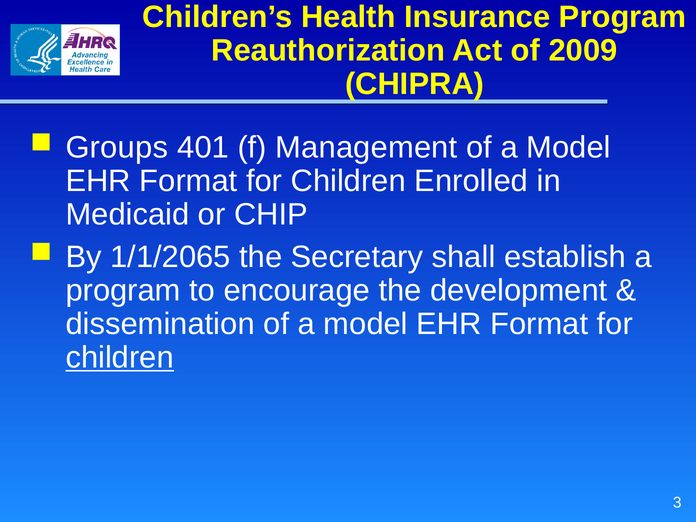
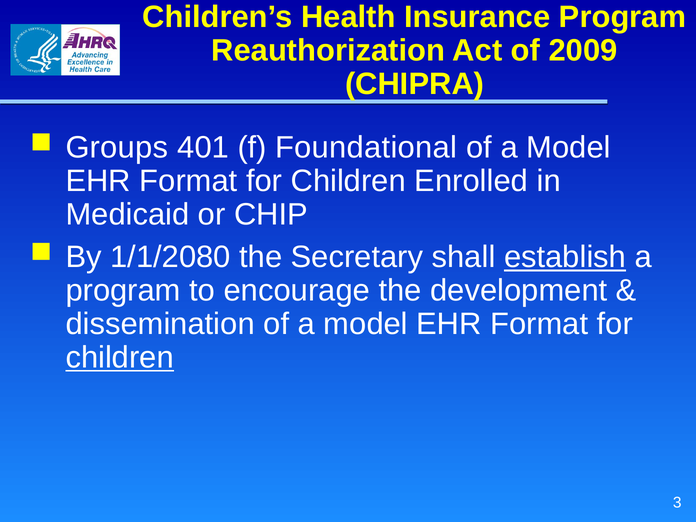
Management: Management -> Foundational
1/1/2065: 1/1/2065 -> 1/1/2080
establish underline: none -> present
